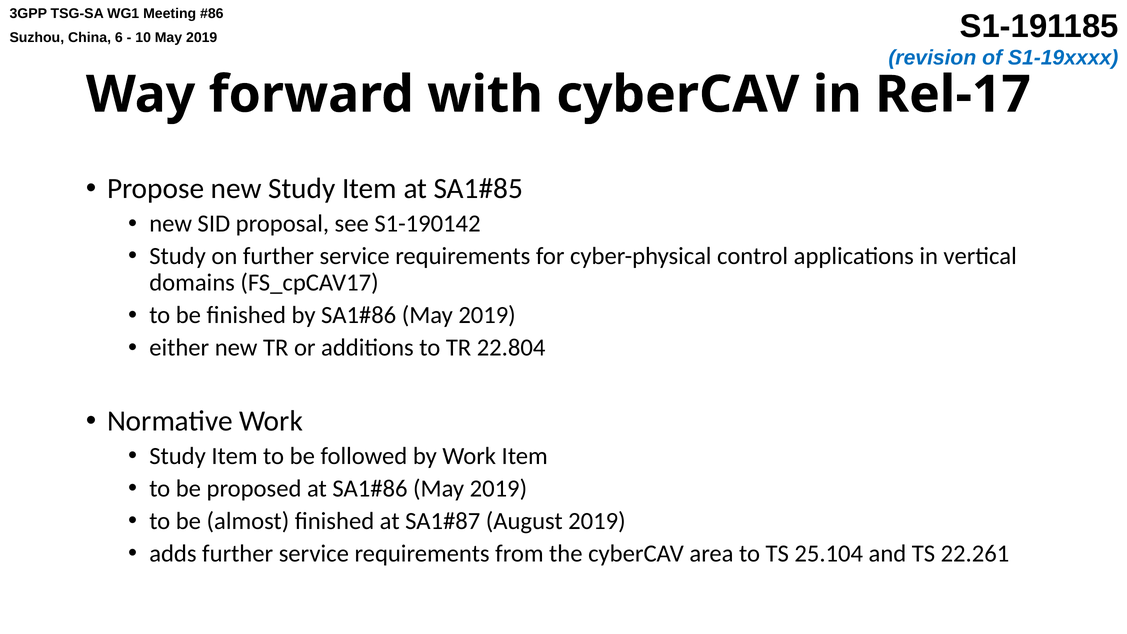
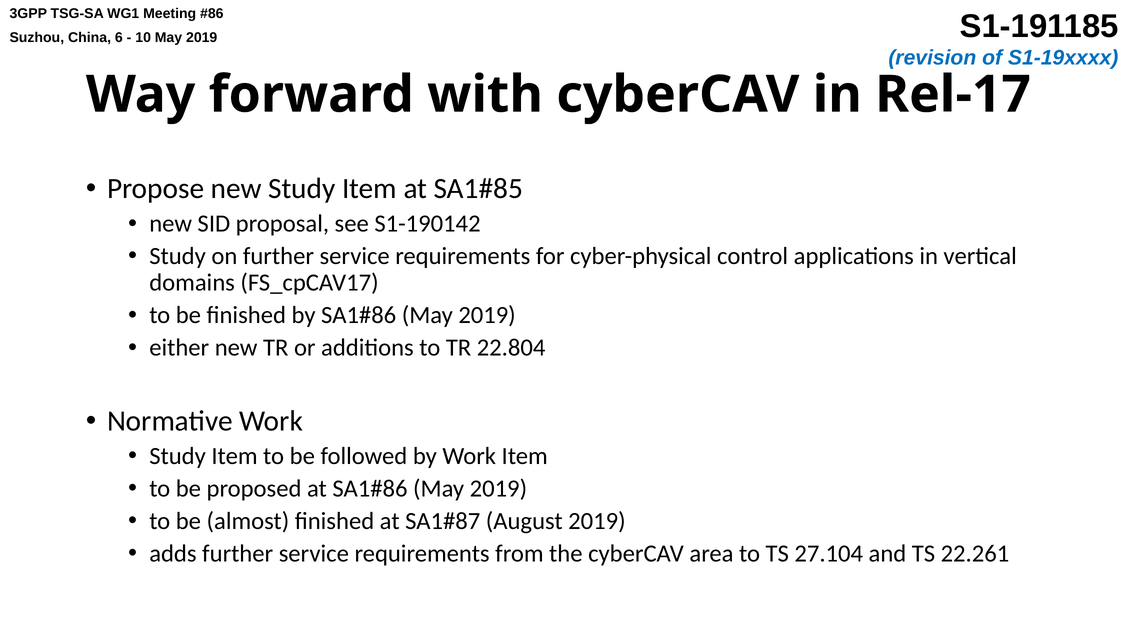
25.104: 25.104 -> 27.104
